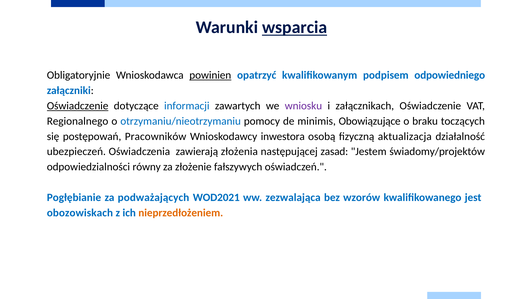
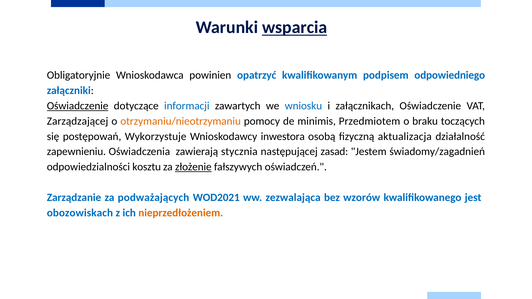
powinien underline: present -> none
wniosku colour: purple -> blue
Regionalnego: Regionalnego -> Zarządzającej
otrzymaniu/nieotrzymaniu colour: blue -> orange
Obowiązujące: Obowiązujące -> Przedmiotem
Pracowników: Pracowników -> Wykorzystuje
ubezpieczeń: ubezpieczeń -> zapewnieniu
złożenia: złożenia -> stycznia
świadomy/projektów: świadomy/projektów -> świadomy/zagadnień
równy: równy -> kosztu
złożenie underline: none -> present
Pogłębianie: Pogłębianie -> Zarządzanie
